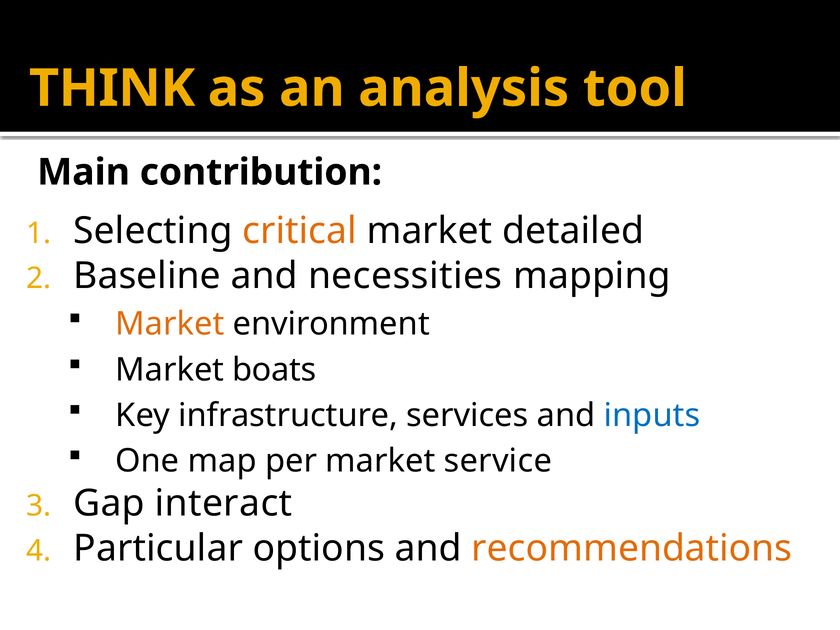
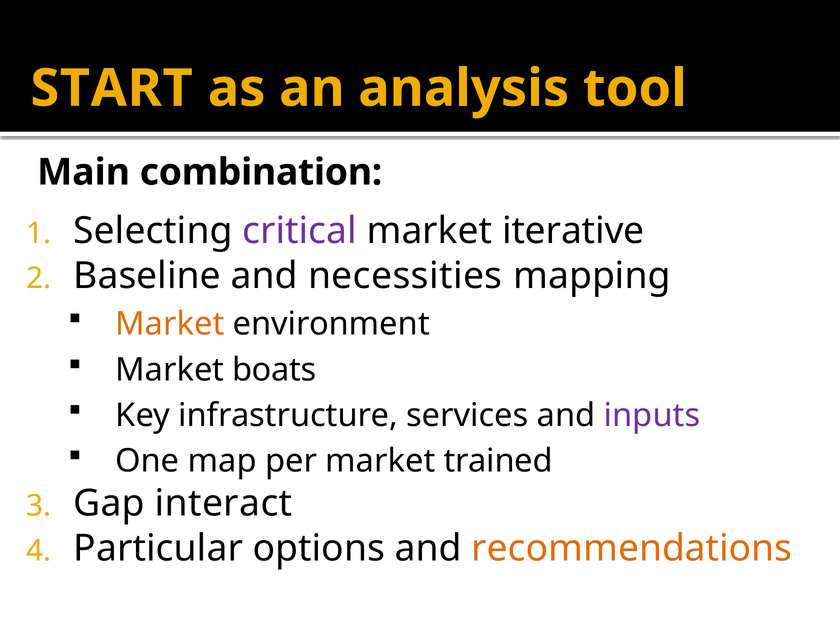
THINK: THINK -> START
contribution: contribution -> combination
critical colour: orange -> purple
detailed: detailed -> iterative
inputs colour: blue -> purple
service: service -> trained
